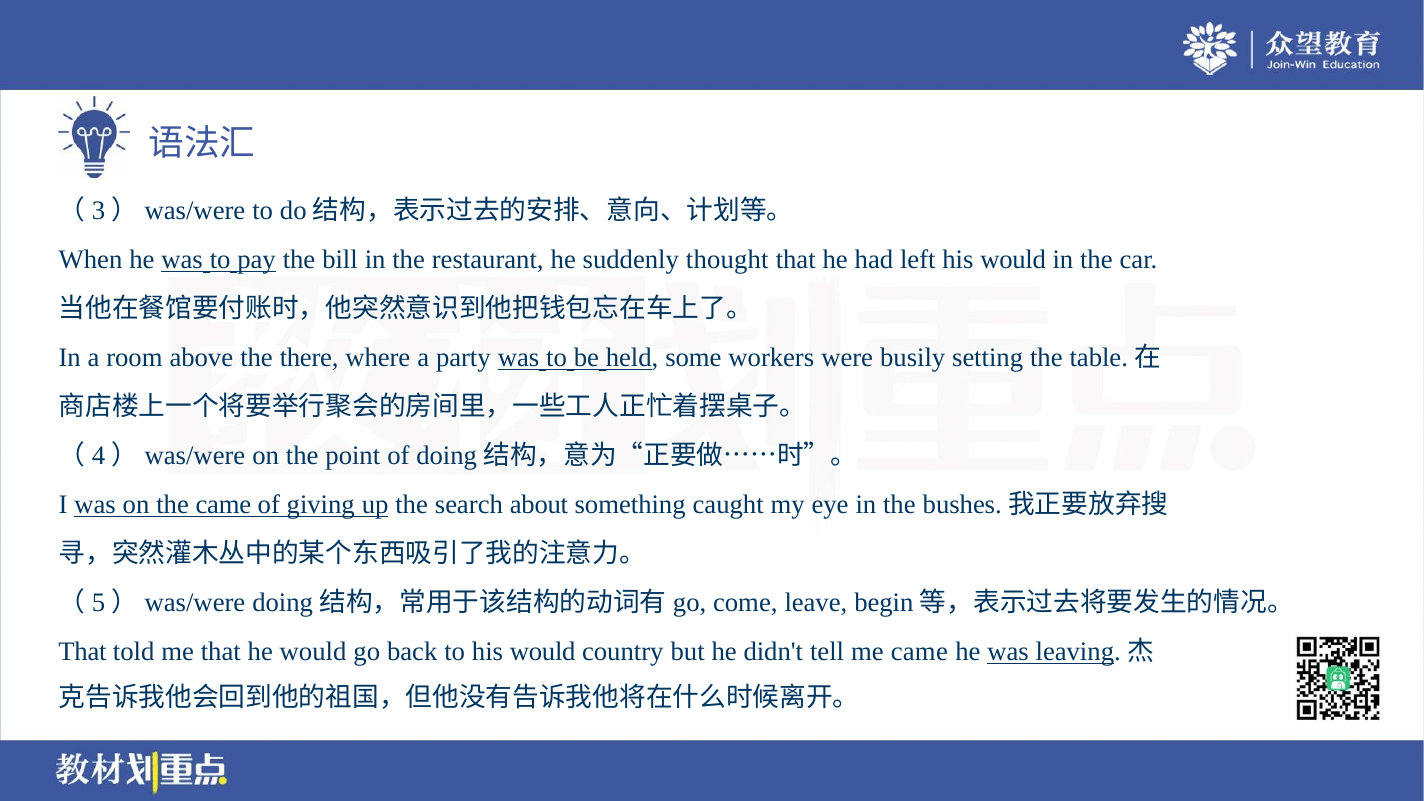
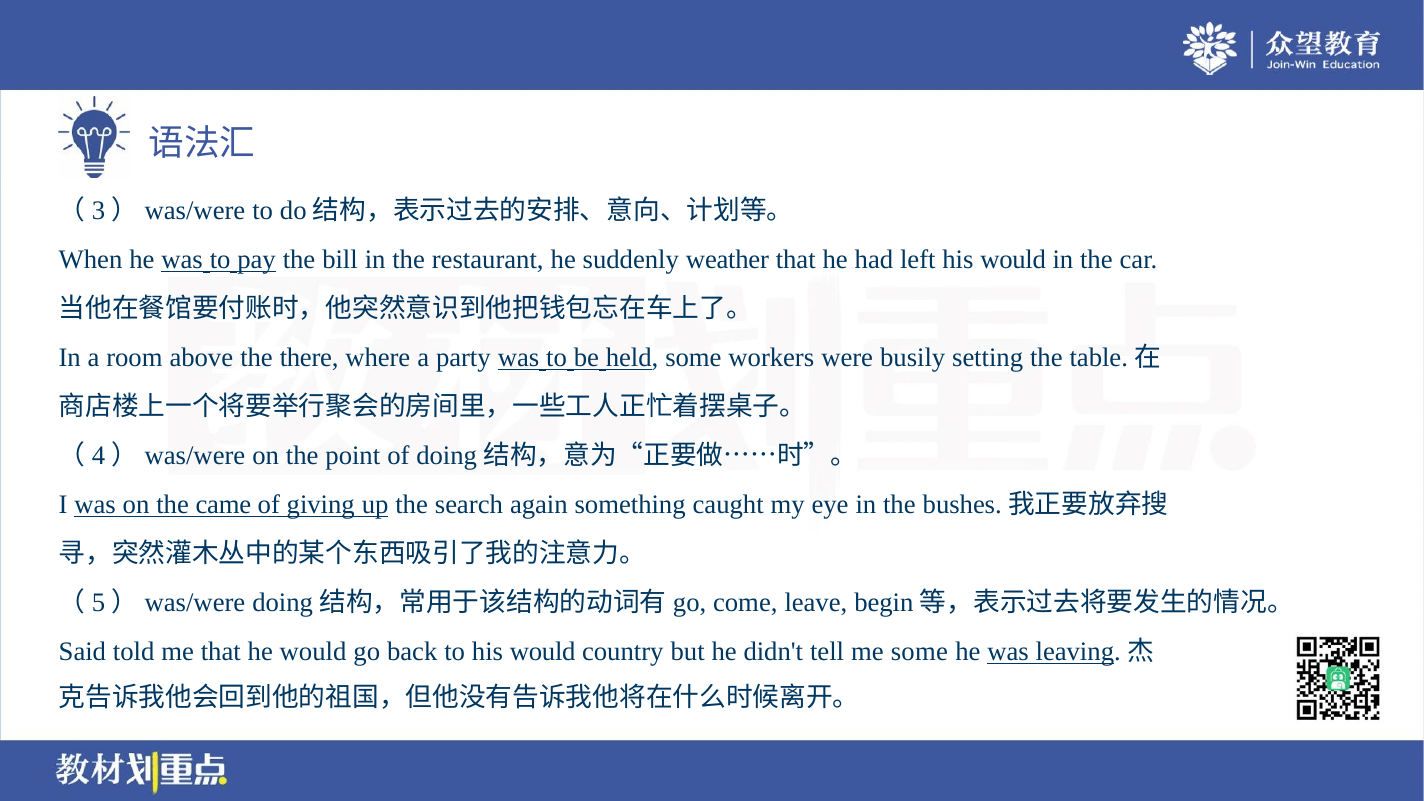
thought: thought -> weather
about: about -> again
That at (82, 651): That -> Said
me came: came -> some
